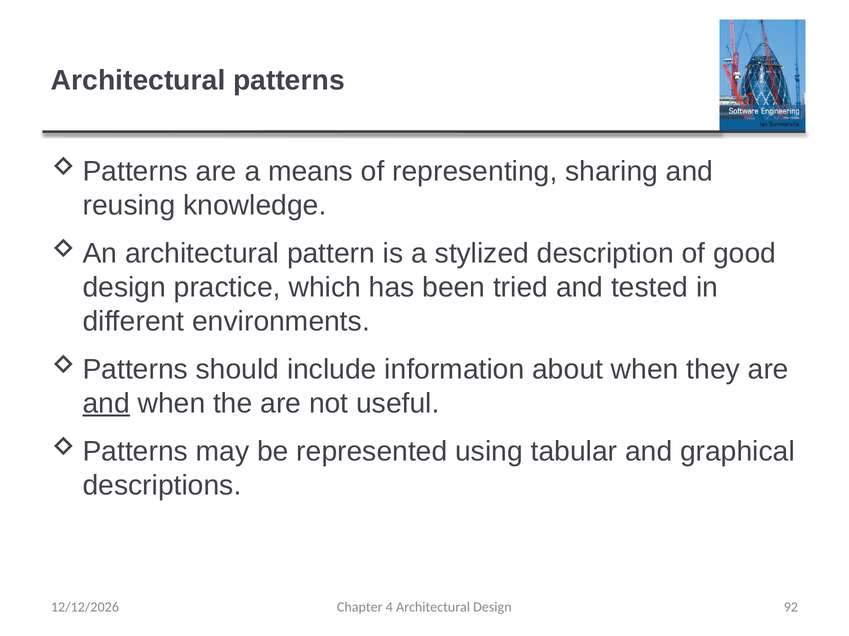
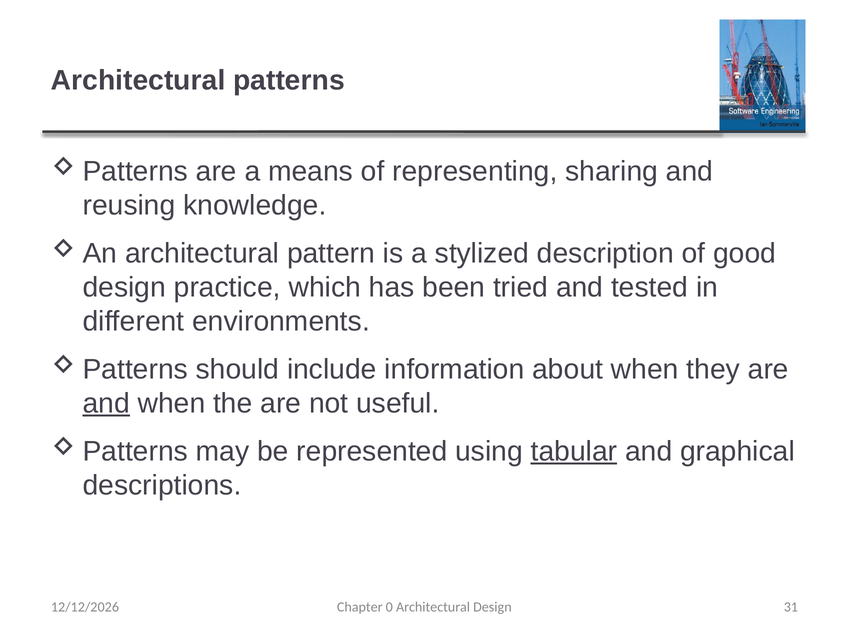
tabular underline: none -> present
4: 4 -> 0
92: 92 -> 31
